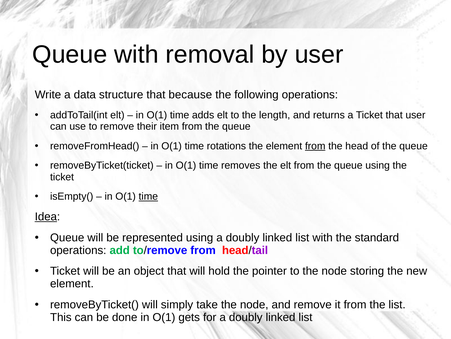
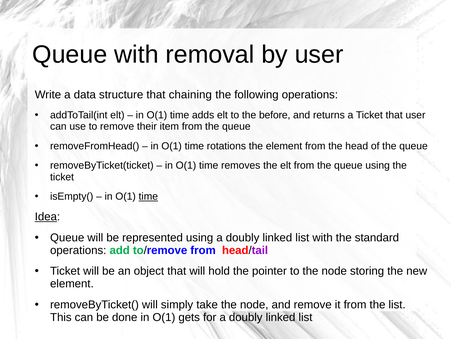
because: because -> chaining
length: length -> before
from at (315, 146) underline: present -> none
